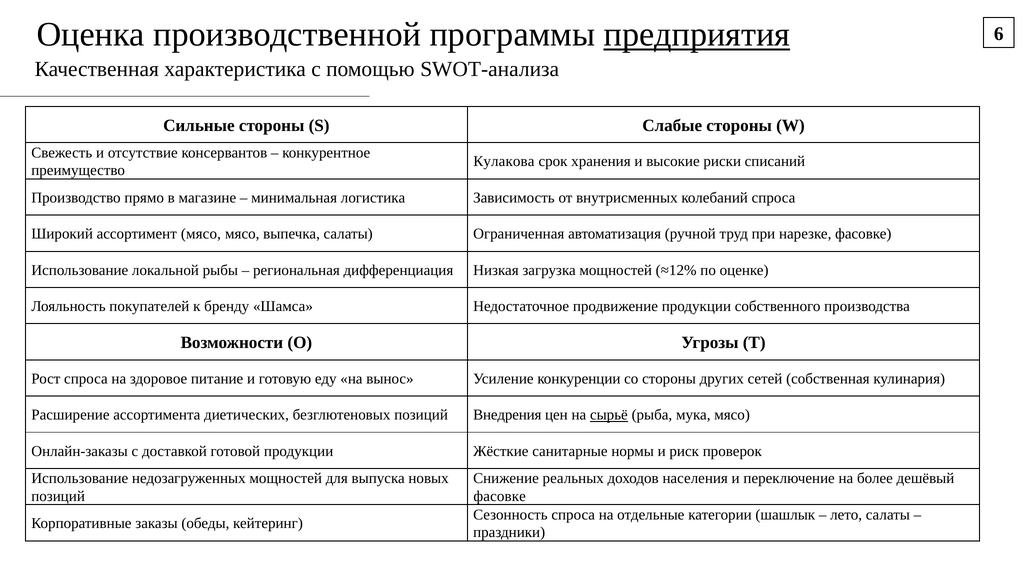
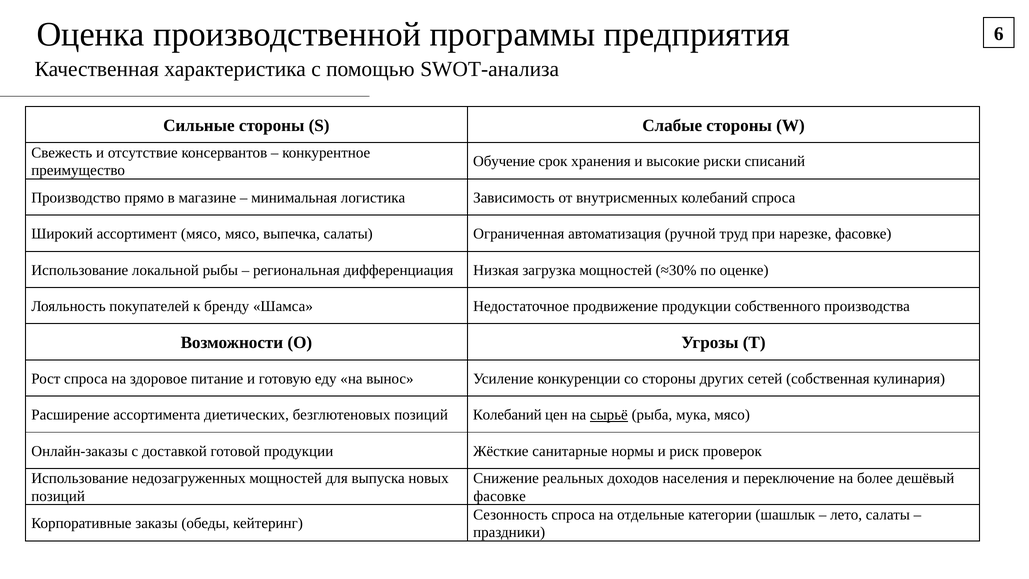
предприятия underline: present -> none
Кулакова: Кулакова -> Обучение
≈12%: ≈12% -> ≈30%
позиций Внедрения: Внедрения -> Колебаний
